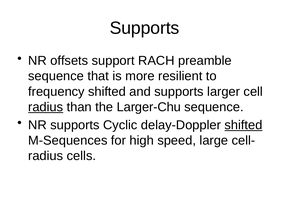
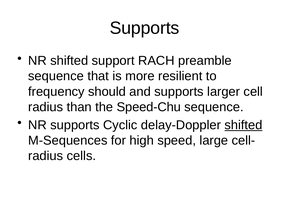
NR offsets: offsets -> shifted
frequency shifted: shifted -> should
radius at (46, 107) underline: present -> none
Larger-Chu: Larger-Chu -> Speed-Chu
